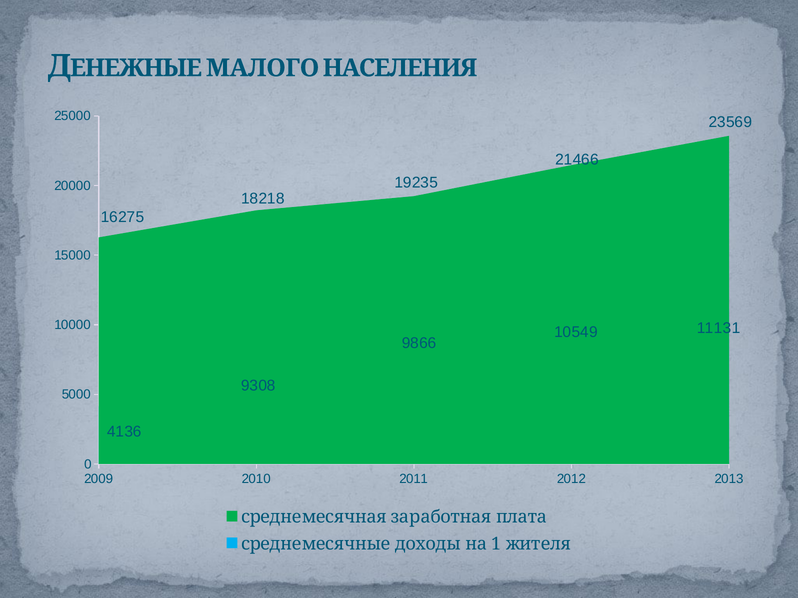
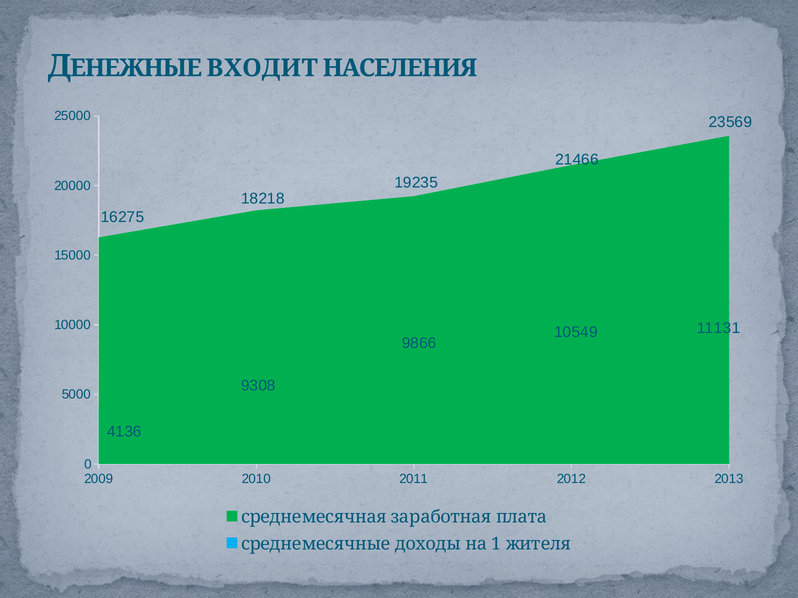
МАЛОГО: МАЛОГО -> ВХОДИТ
